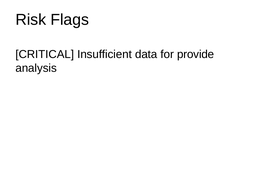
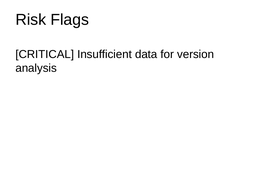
provide: provide -> version
